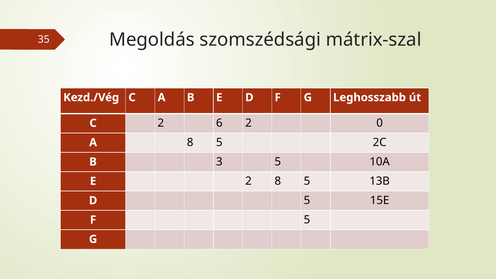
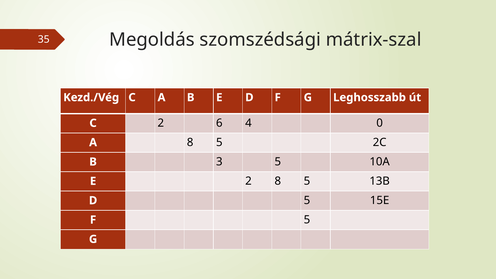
6 2: 2 -> 4
